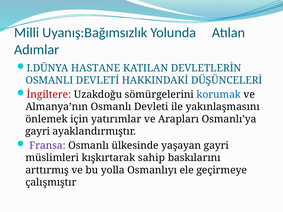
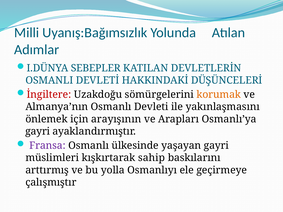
HASTANE: HASTANE -> SEBEPLER
korumak colour: blue -> orange
yatırımlar: yatırımlar -> arayışının
